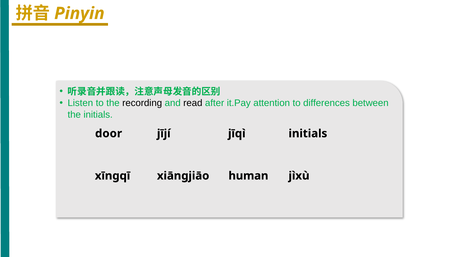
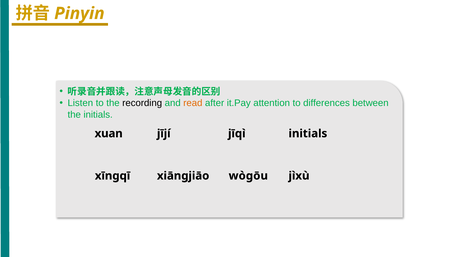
read colour: black -> orange
door: door -> xuan
human: human -> wòɡōu
